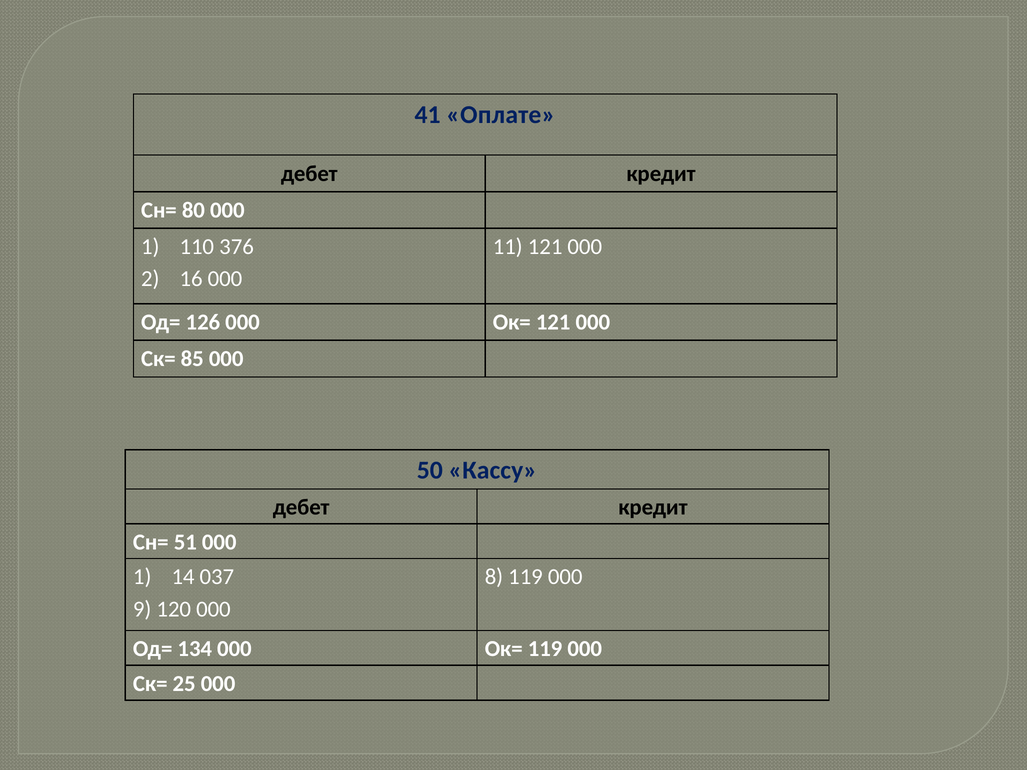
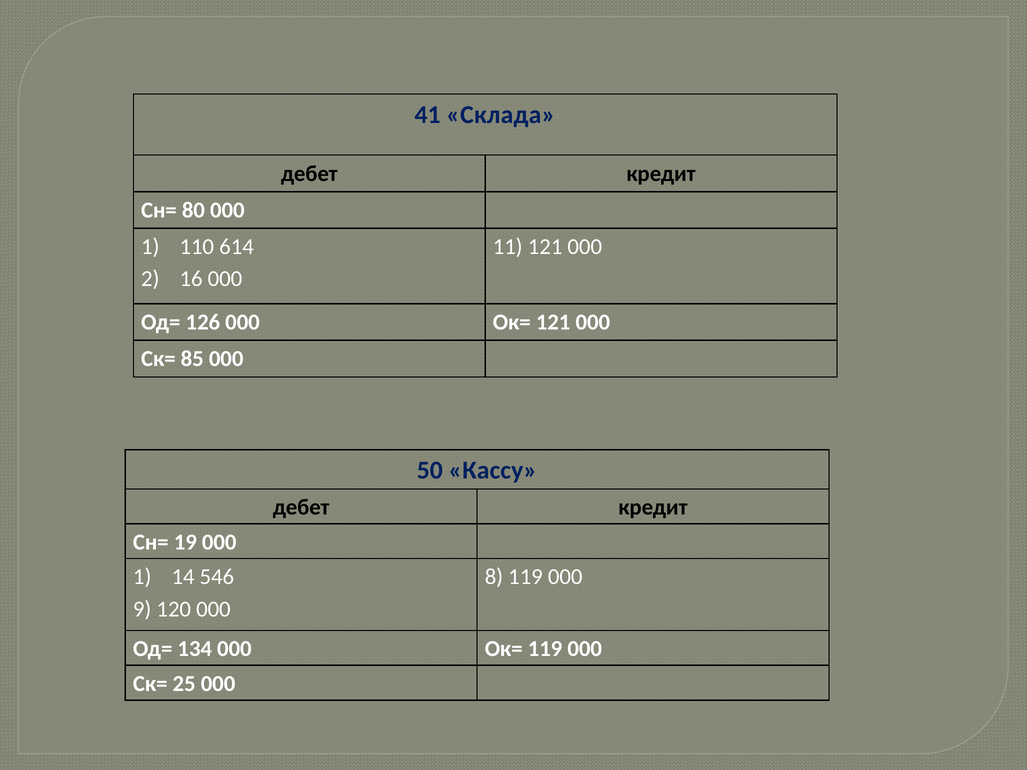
Оплате: Оплате -> Склада
376: 376 -> 614
51: 51 -> 19
037: 037 -> 546
